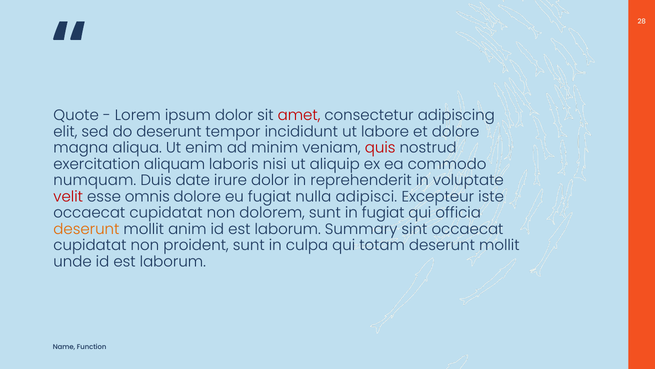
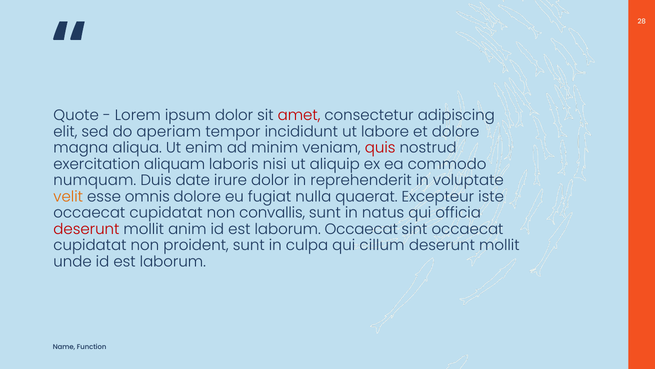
do deserunt: deserunt -> aperiam
velit colour: red -> orange
adipisci: adipisci -> quaerat
dolorem: dolorem -> convallis
in fugiat: fugiat -> natus
deserunt at (86, 229) colour: orange -> red
laborum Summary: Summary -> Occaecat
totam: totam -> cillum
